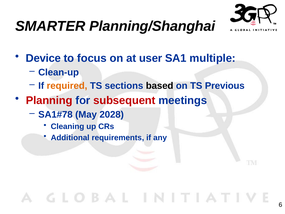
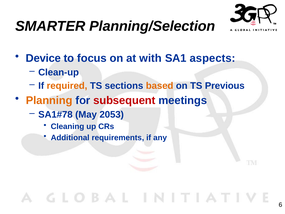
Planning/Shanghai: Planning/Shanghai -> Planning/Selection
user: user -> with
multiple: multiple -> aspects
based colour: black -> orange
Planning colour: red -> orange
2028: 2028 -> 2053
